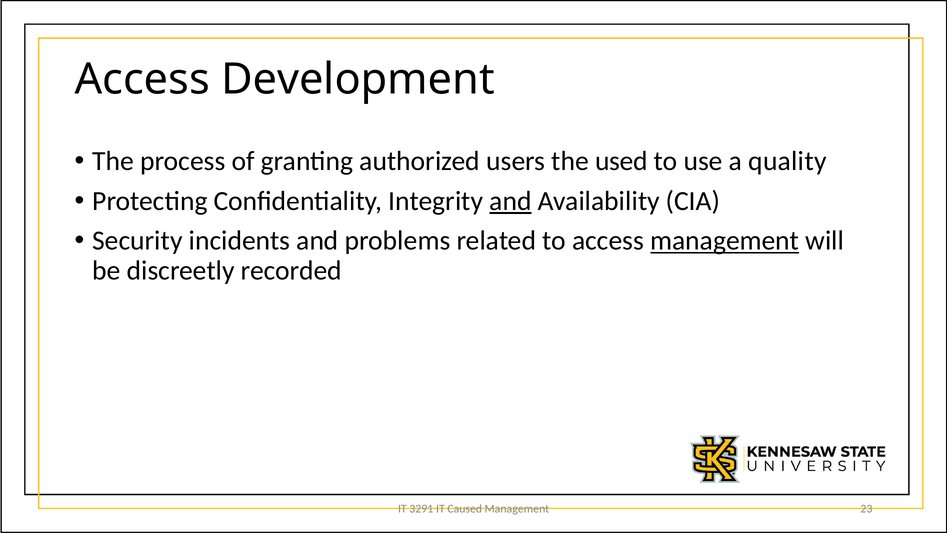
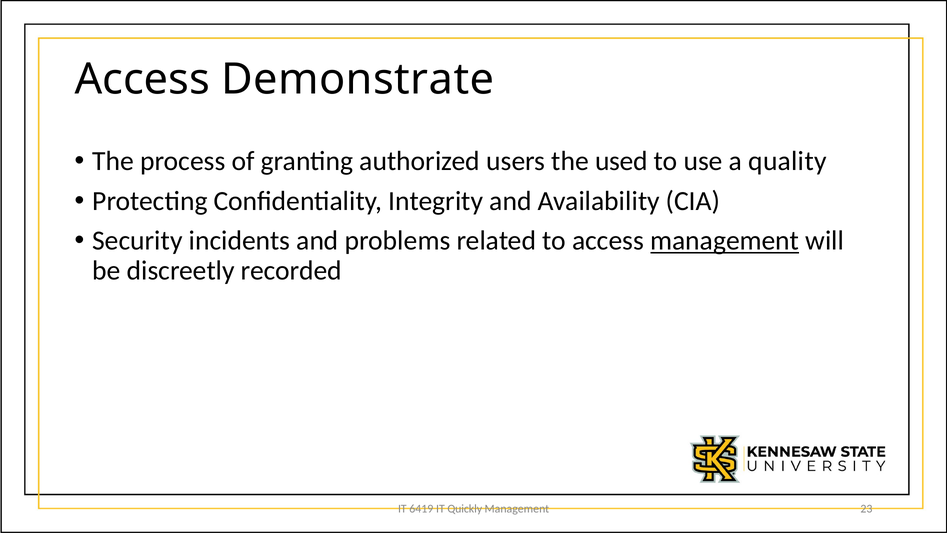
Development: Development -> Demonstrate
and at (510, 201) underline: present -> none
3291: 3291 -> 6419
Caused: Caused -> Quickly
